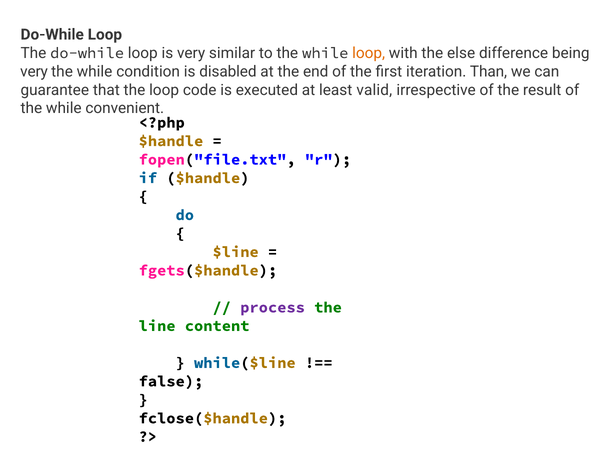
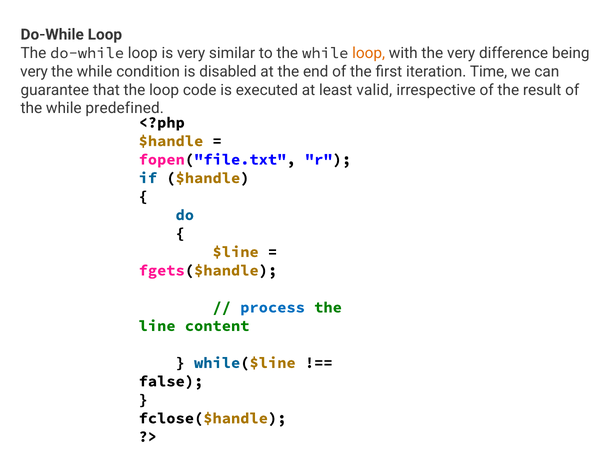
the else: else -> very
Than: Than -> Time
convenient: convenient -> predefined
process colour: purple -> blue
